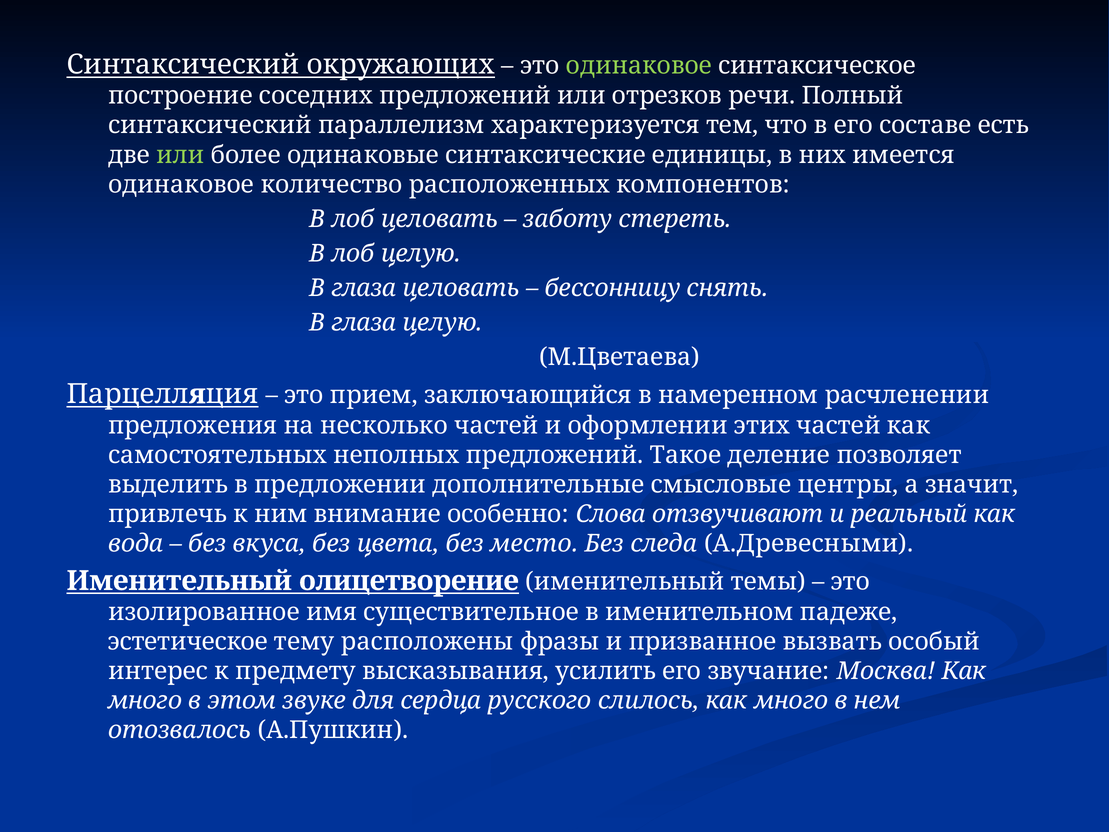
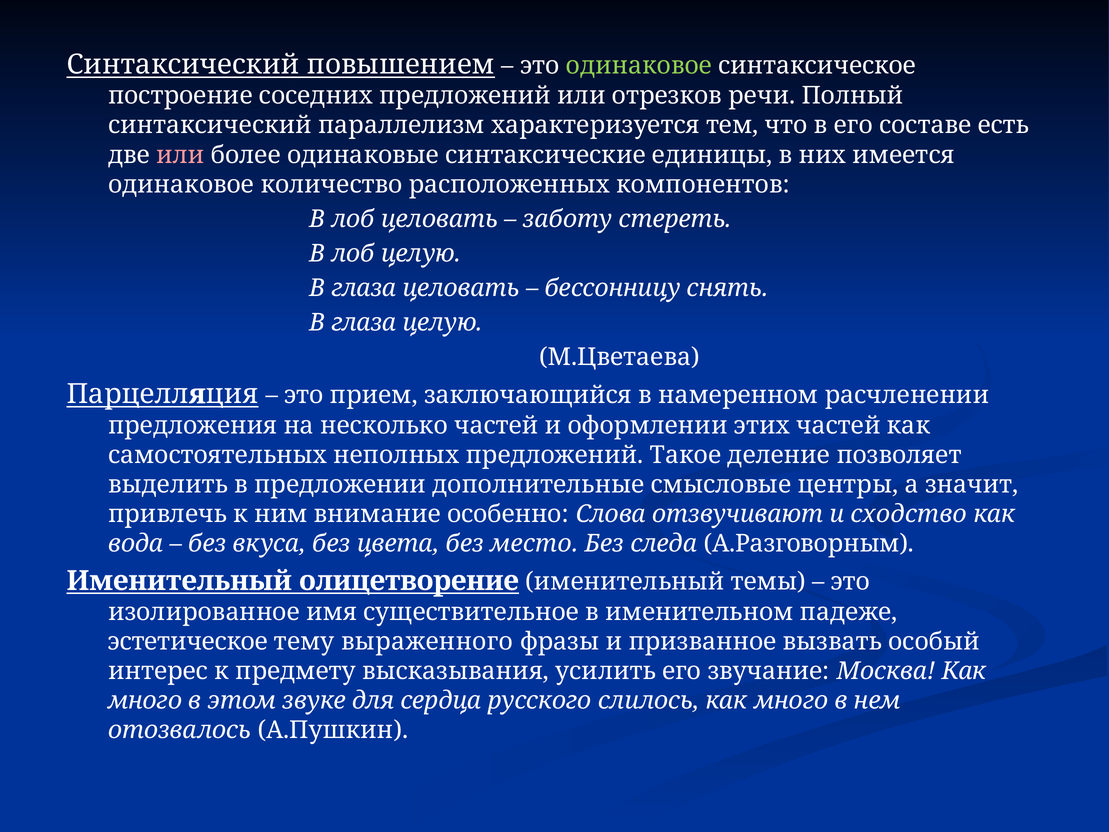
окружающих: окружающих -> повышением
или at (180, 155) colour: light green -> pink
реальный: реальный -> сходство
А.Древесными: А.Древесными -> А.Разговорным
расположены: расположены -> выраженного
